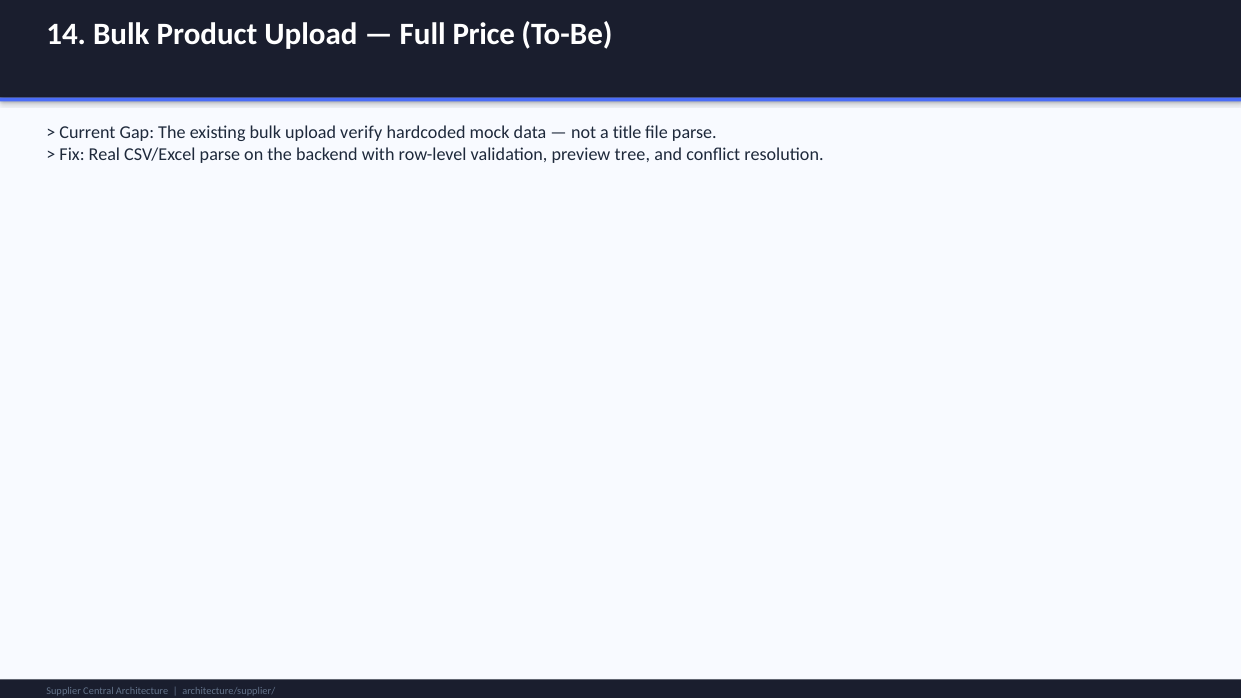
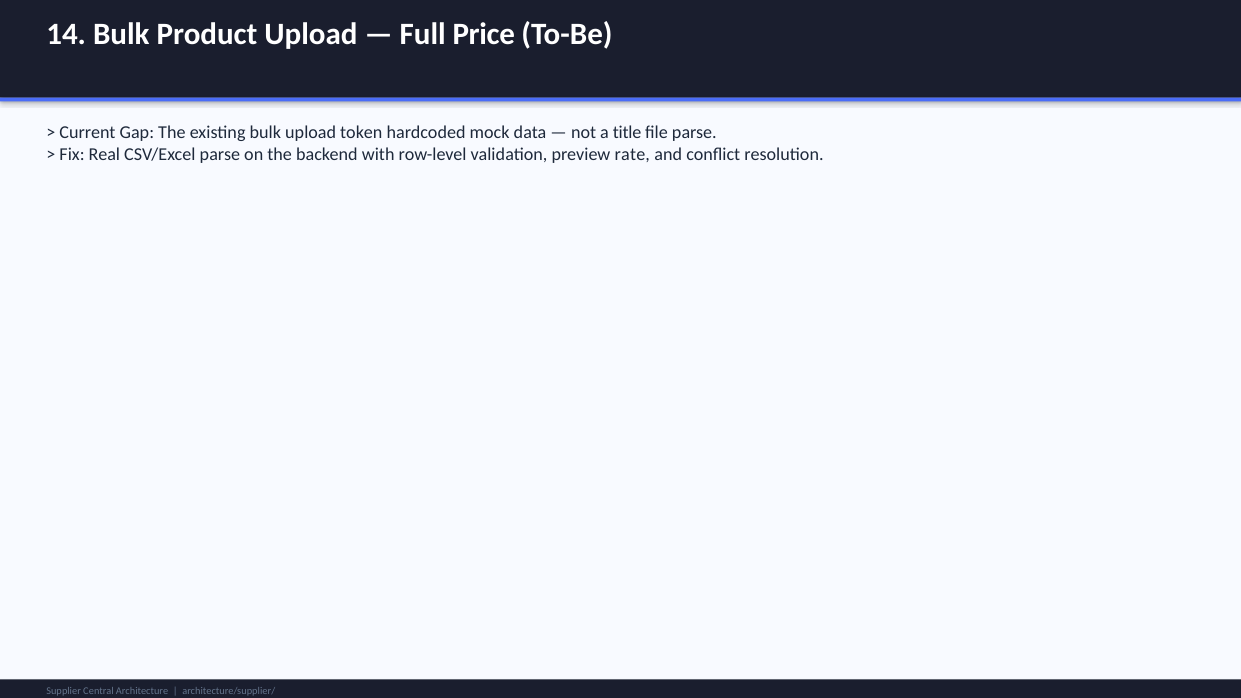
verify: verify -> token
tree: tree -> rate
